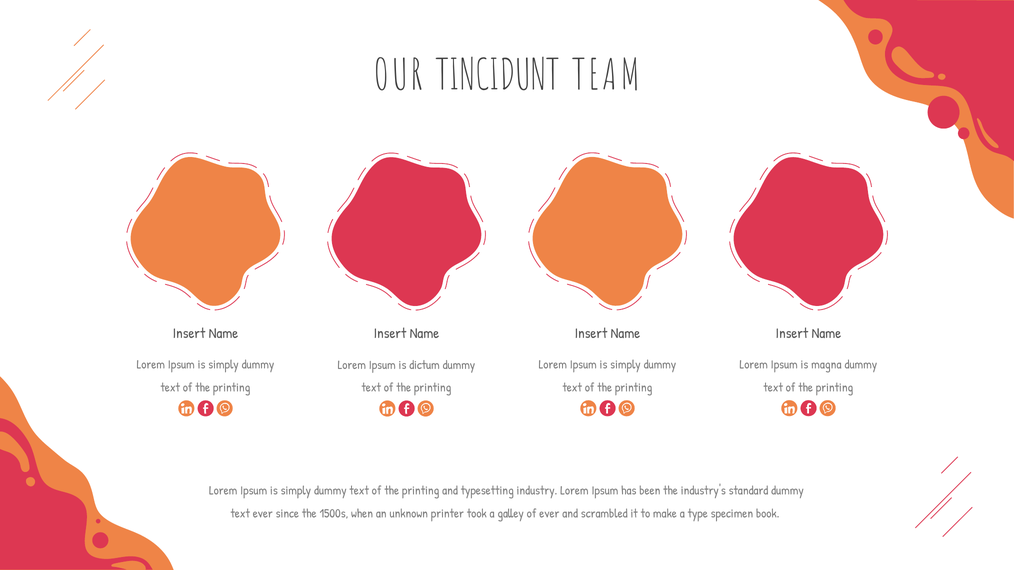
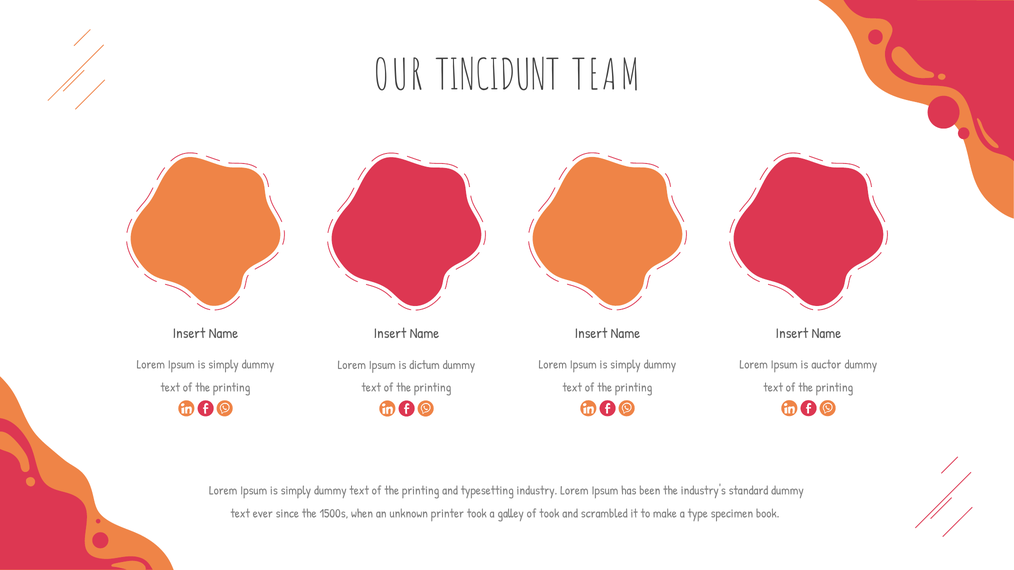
magna: magna -> auctor
of ever: ever -> took
